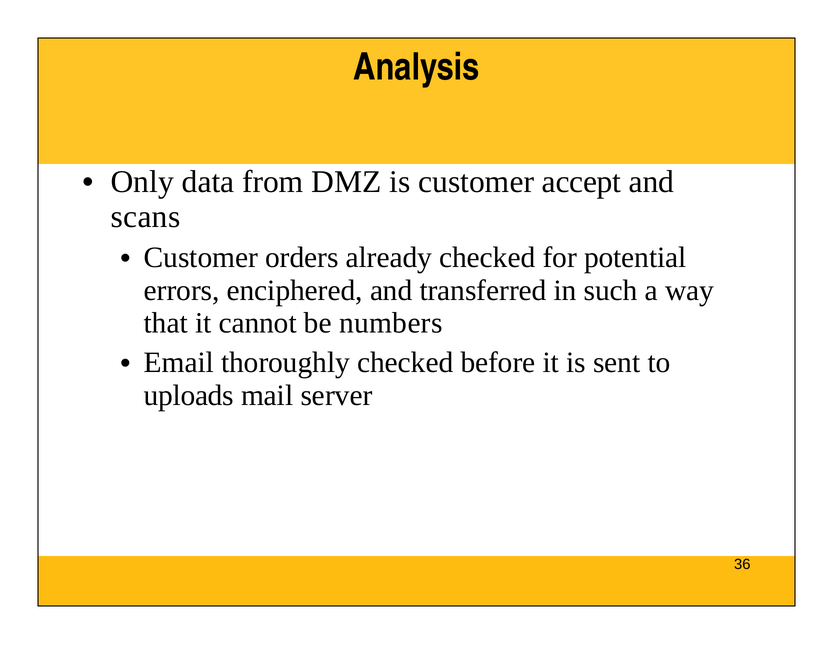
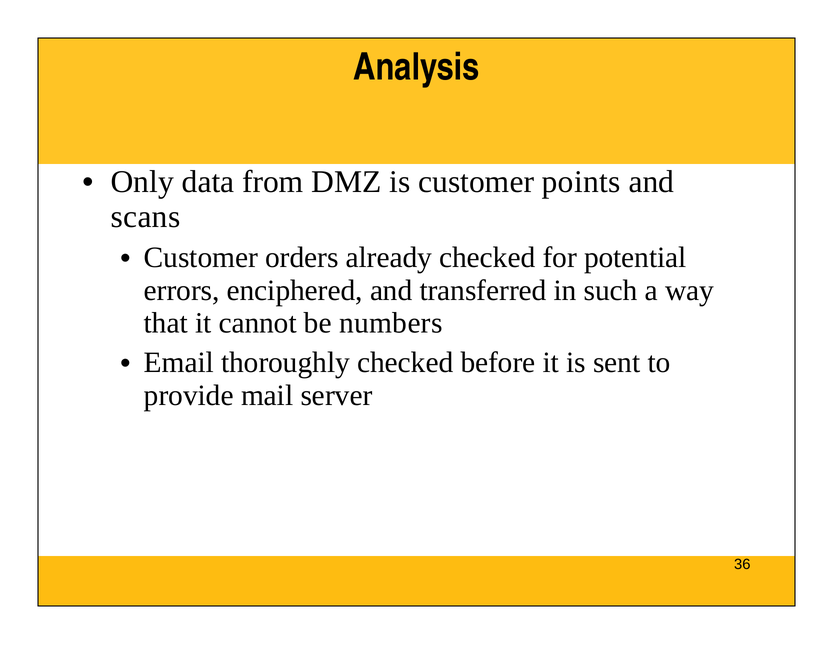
accept: accept -> points
uploads: uploads -> provide
